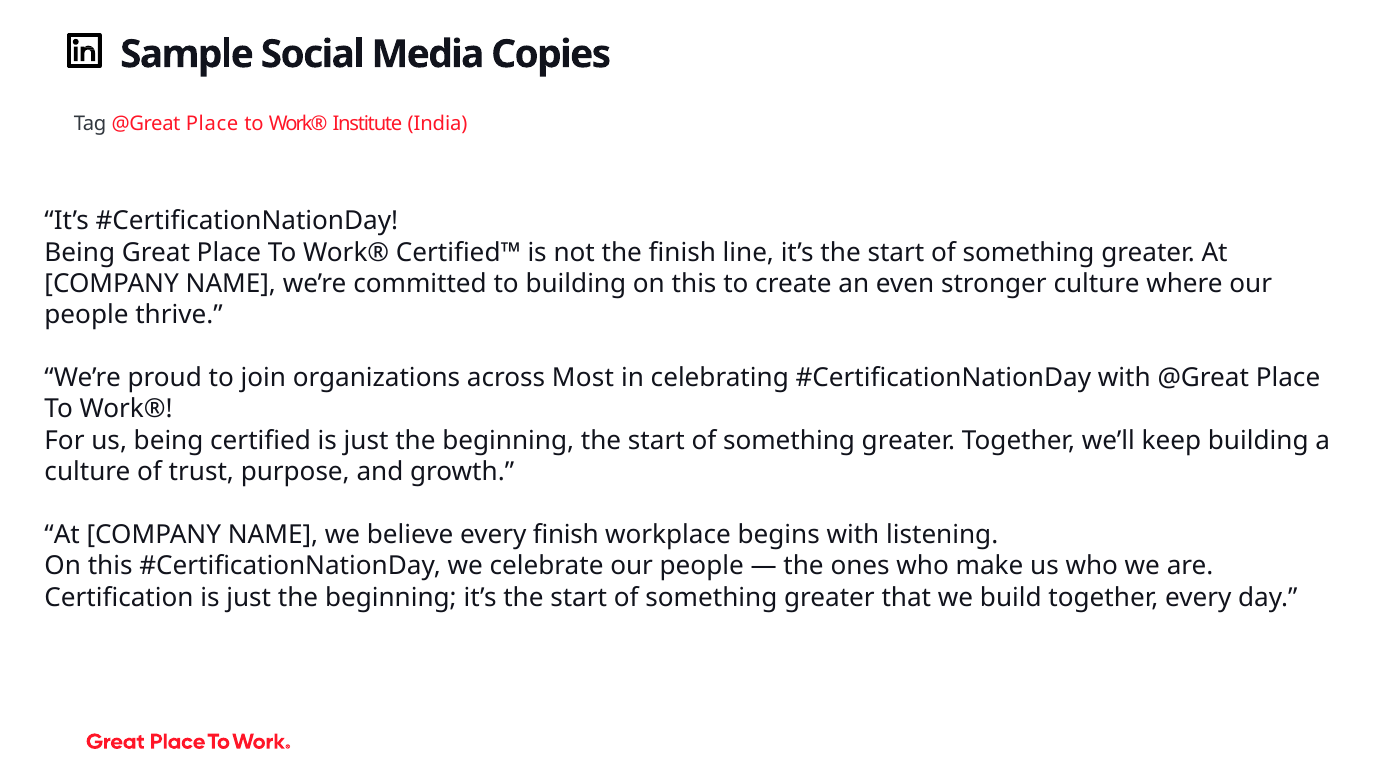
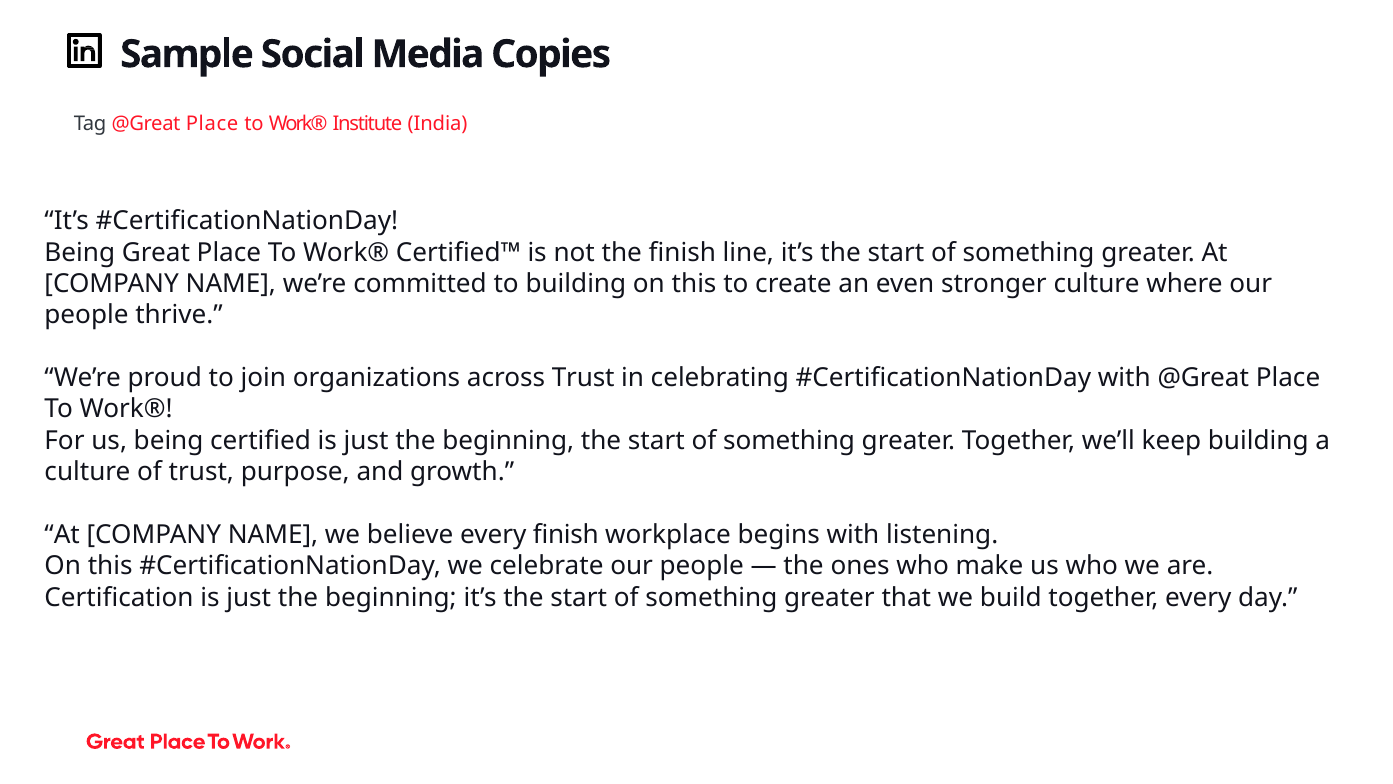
across Most: Most -> Trust
